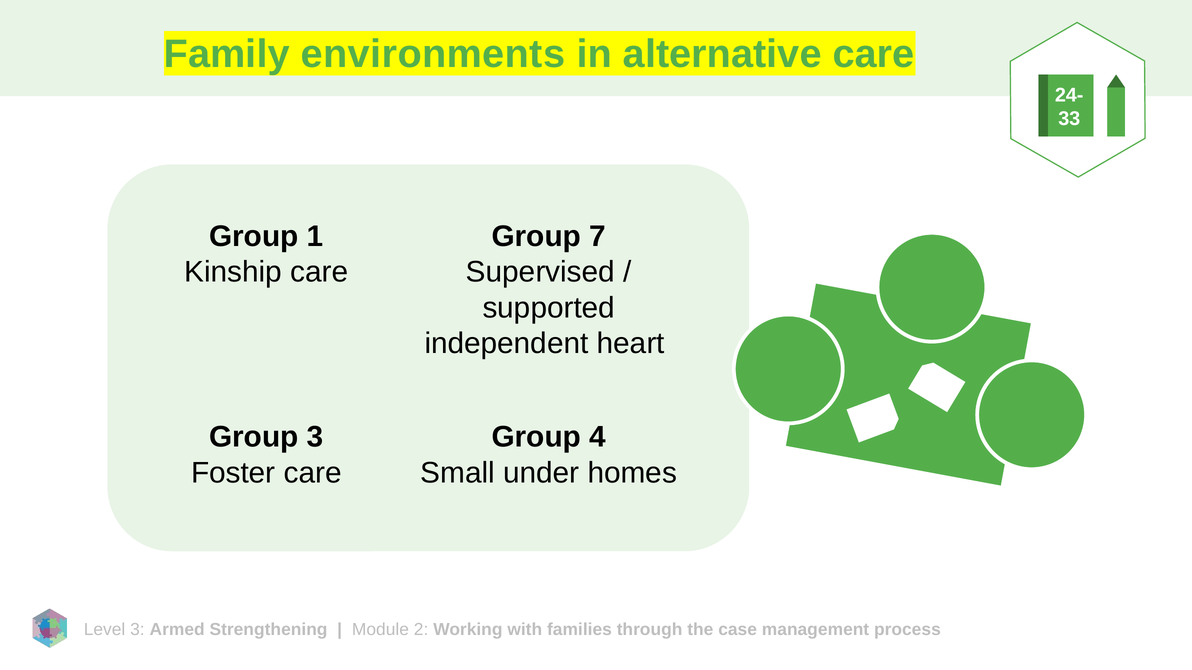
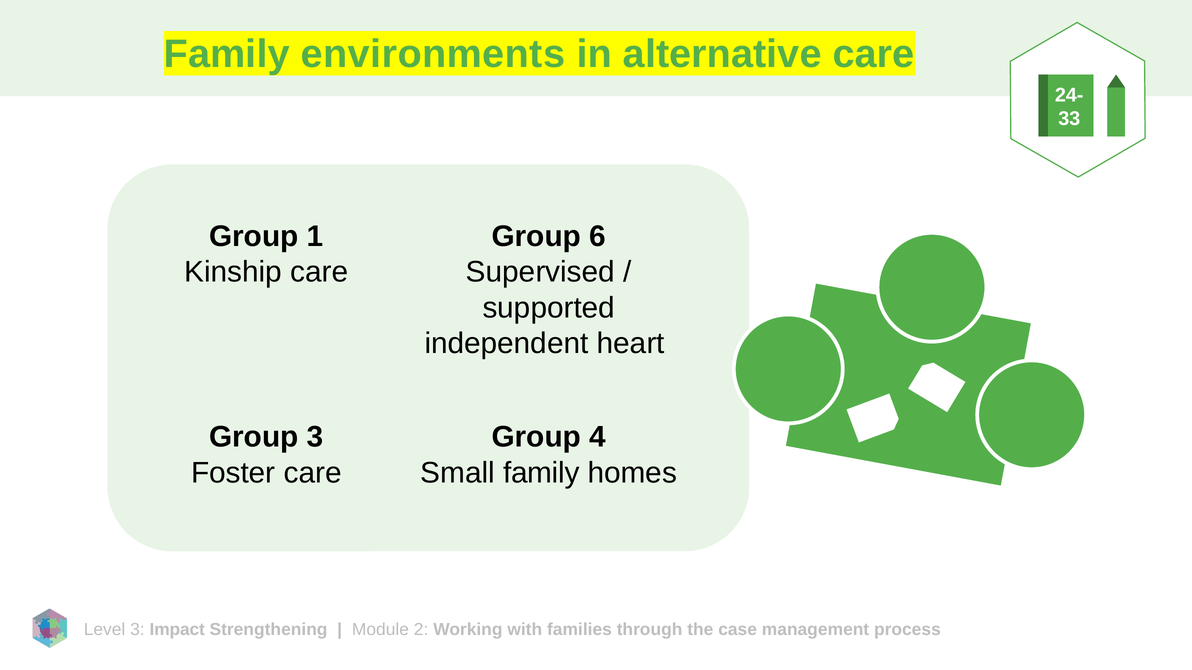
7: 7 -> 6
Small under: under -> family
Armed: Armed -> Impact
